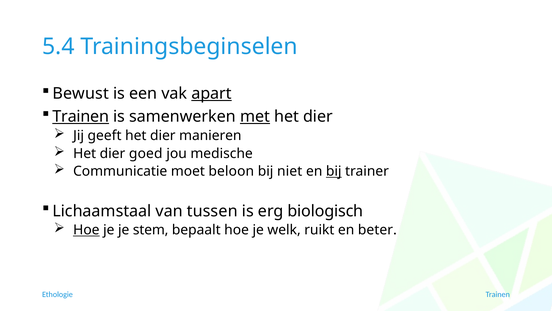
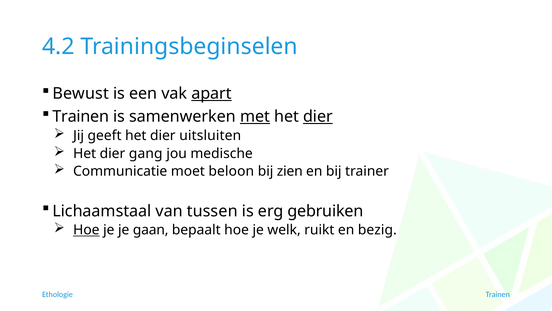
5.4: 5.4 -> 4.2
Trainen at (81, 116) underline: present -> none
dier at (318, 116) underline: none -> present
manieren: manieren -> uitsluiten
goed: goed -> gang
niet: niet -> zien
bij at (334, 171) underline: present -> none
biologisch: biologisch -> gebruiken
stem: stem -> gaan
beter: beter -> bezig
